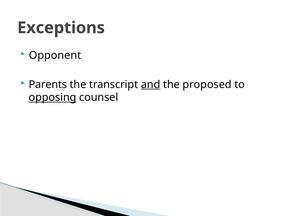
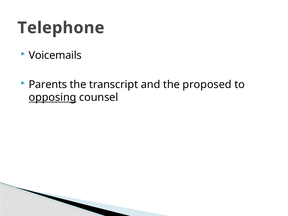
Exceptions: Exceptions -> Telephone
Opponent: Opponent -> Voicemails
and underline: present -> none
